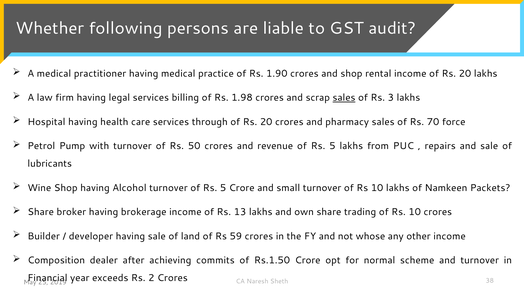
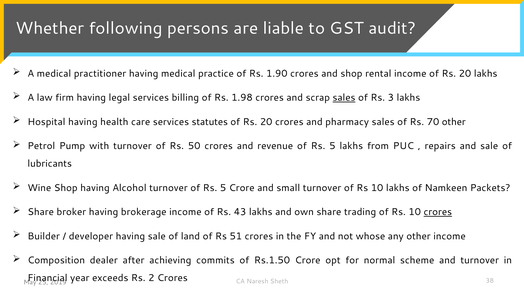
through: through -> statutes
70 force: force -> other
13: 13 -> 43
crores at (438, 213) underline: none -> present
59: 59 -> 51
